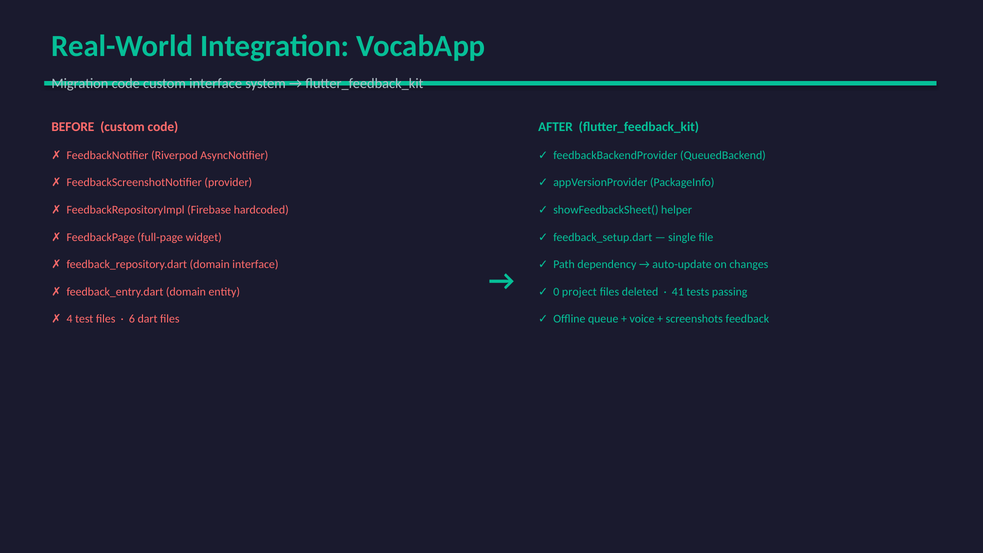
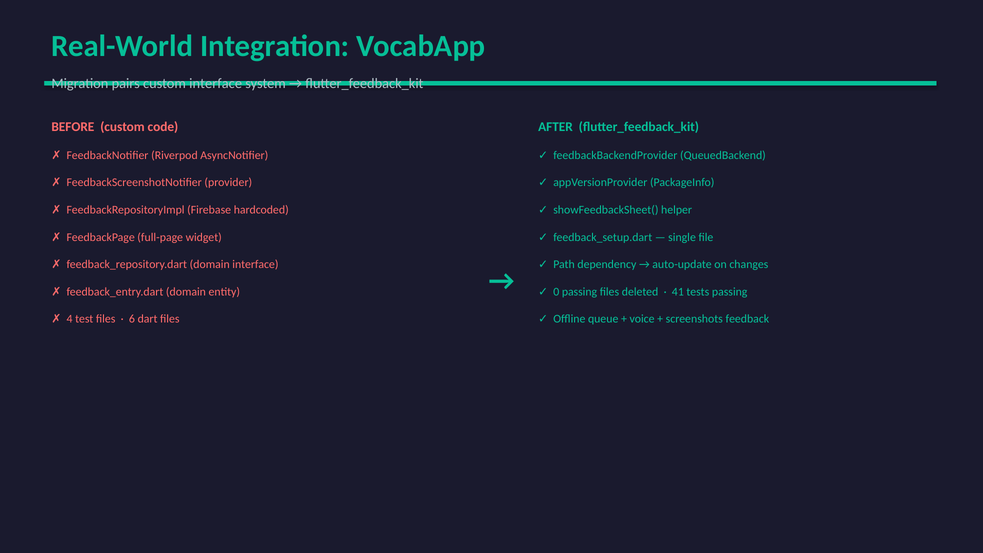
Migration code: code -> pairs
0 project: project -> passing
